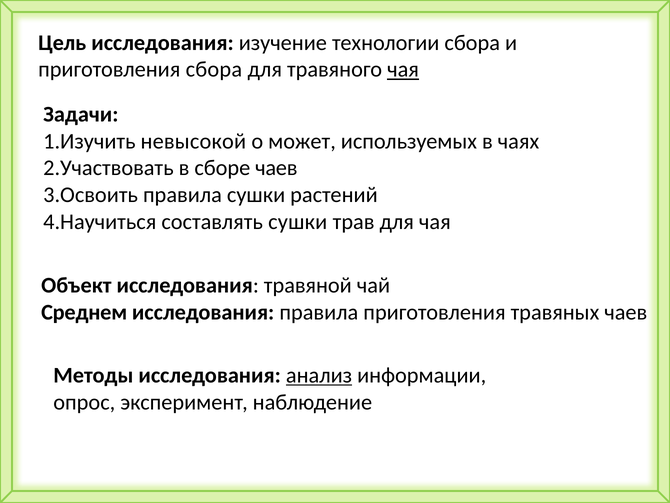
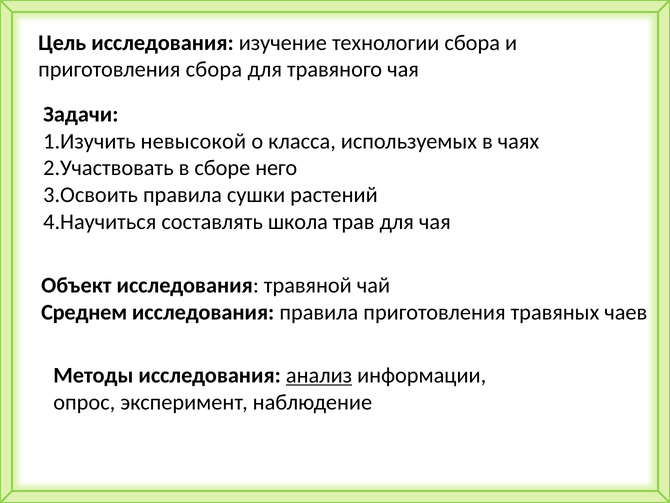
чая at (403, 69) underline: present -> none
может: может -> класса
сборе чаев: чаев -> него
составлять сушки: сушки -> школа
